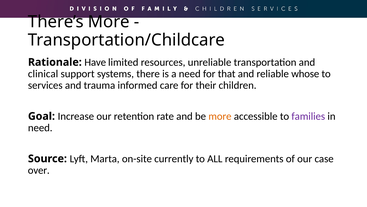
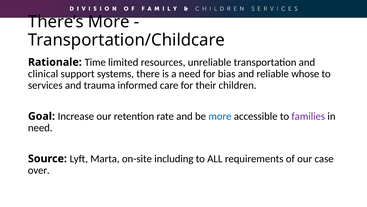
Have: Have -> Time
that: that -> bias
more at (220, 116) colour: orange -> blue
currently: currently -> including
